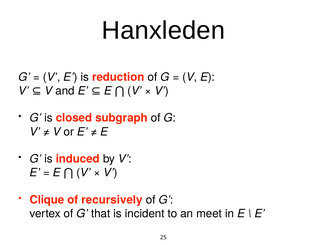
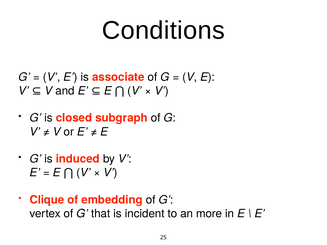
Hanxleden: Hanxleden -> Conditions
reduction: reduction -> associate
recursively: recursively -> embedding
meet: meet -> more
